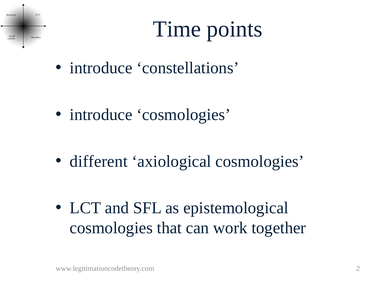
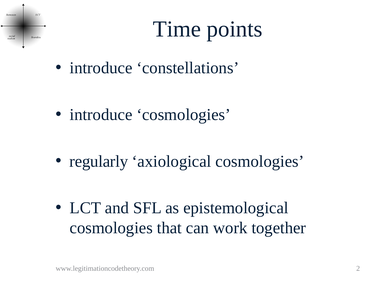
different: different -> regularly
